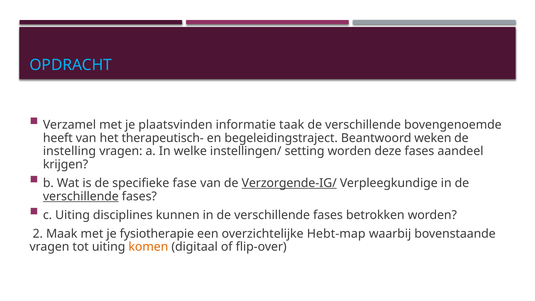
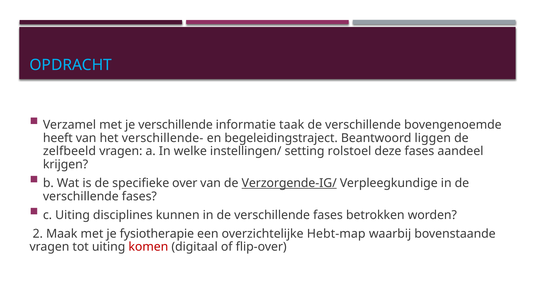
je plaatsvinden: plaatsvinden -> verschillende
therapeutisch-: therapeutisch- -> verschillende-
weken: weken -> liggen
instelling: instelling -> zelfbeeld
setting worden: worden -> rolstoel
fase: fase -> over
verschillende at (81, 196) underline: present -> none
komen colour: orange -> red
